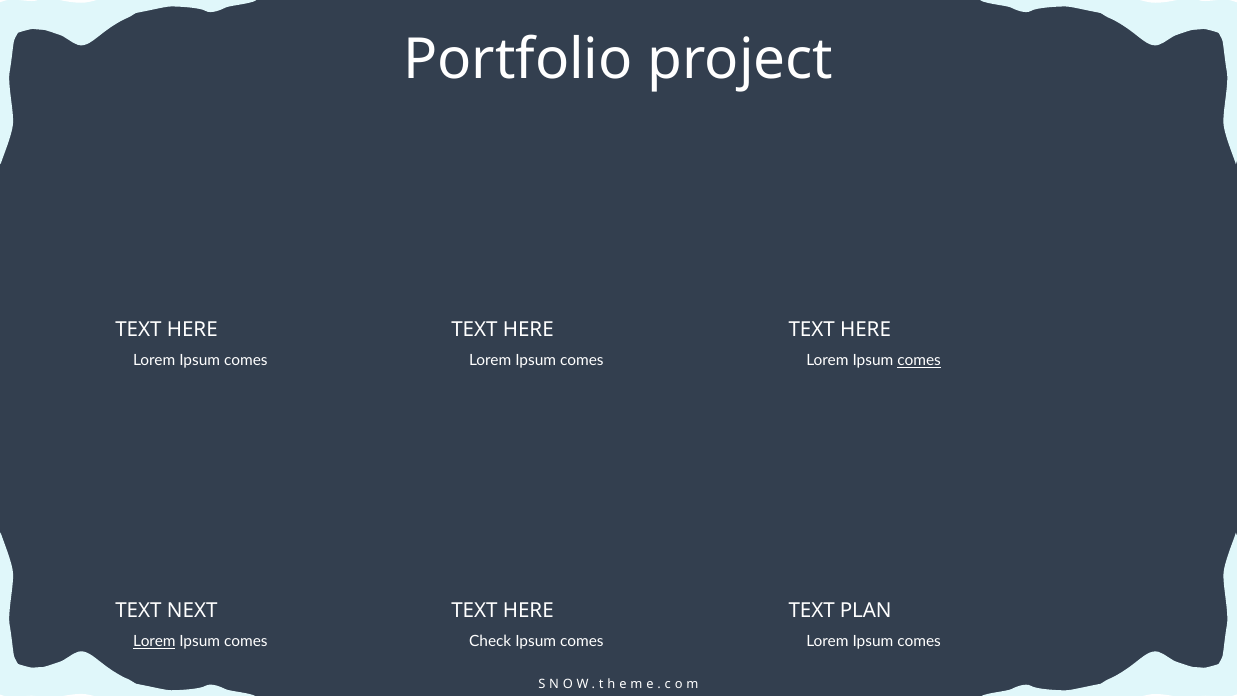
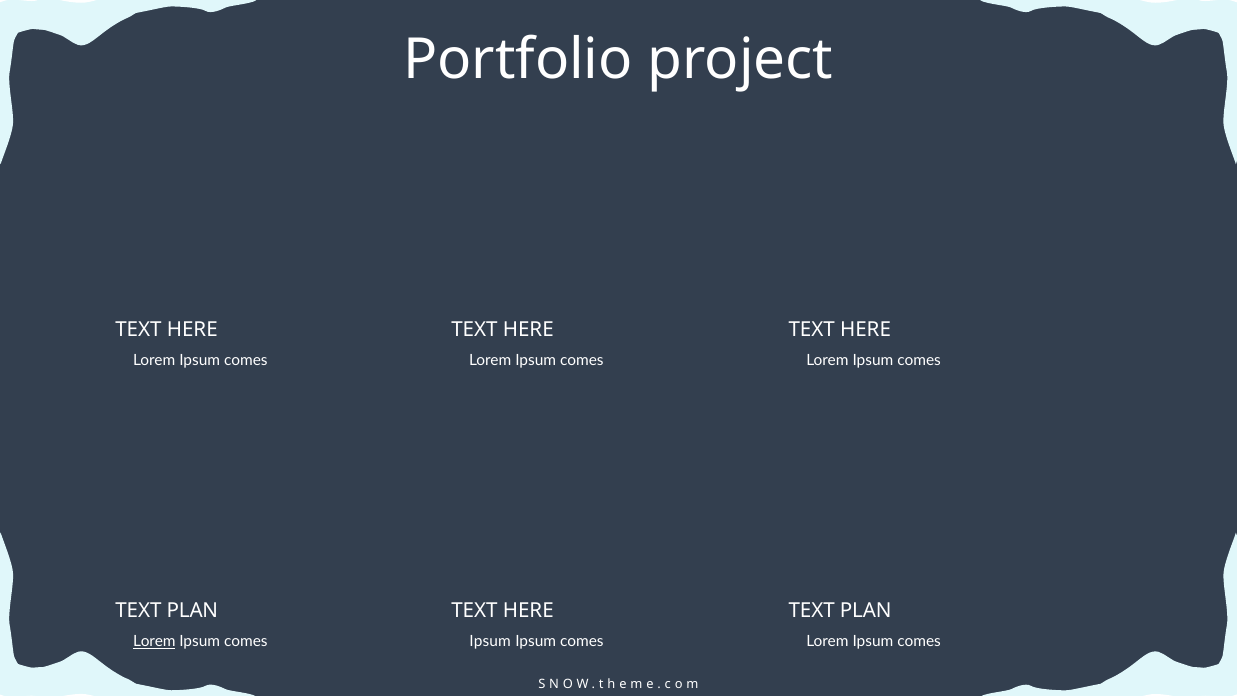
comes at (919, 360) underline: present -> none
NEXT at (192, 610): NEXT -> PLAN
Check at (490, 641): Check -> Ipsum
